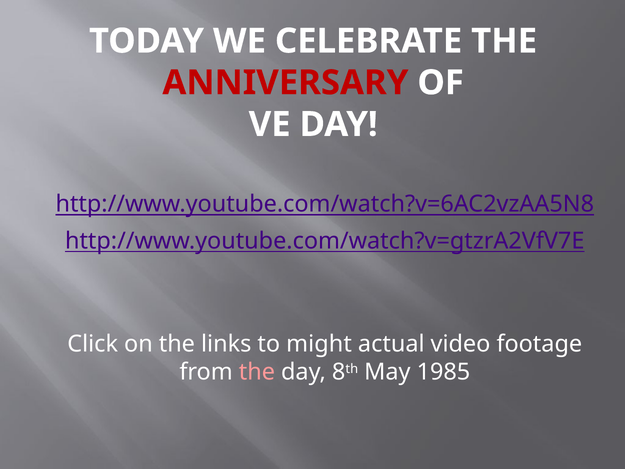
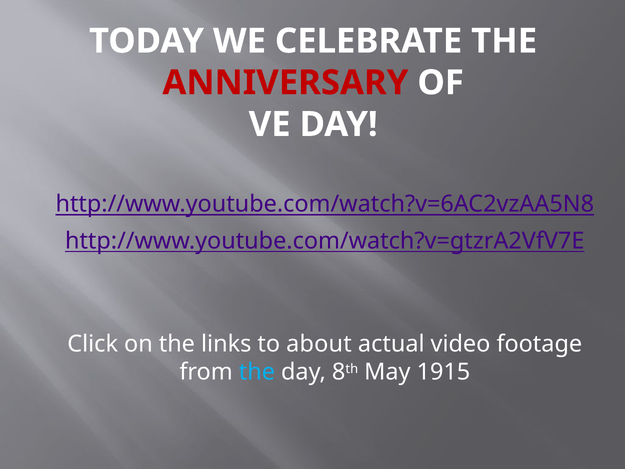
might: might -> about
the at (257, 372) colour: pink -> light blue
1985: 1985 -> 1915
